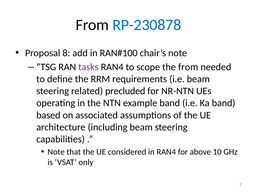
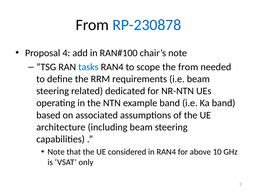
8: 8 -> 4
tasks colour: purple -> blue
precluded: precluded -> dedicated
